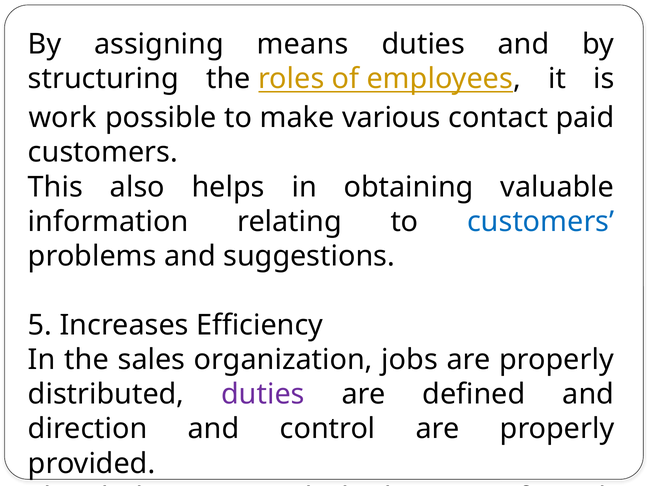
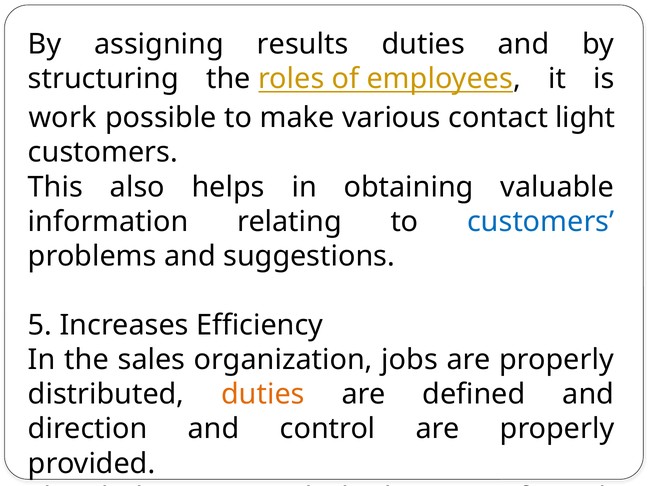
means: means -> results
paid: paid -> light
duties at (263, 394) colour: purple -> orange
